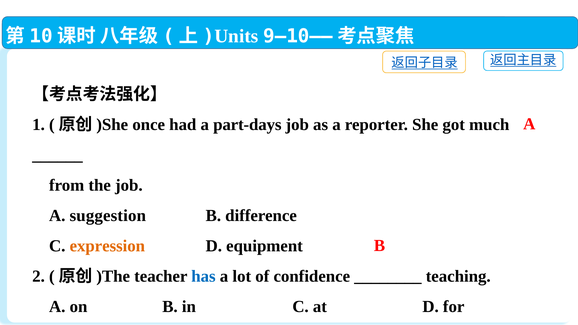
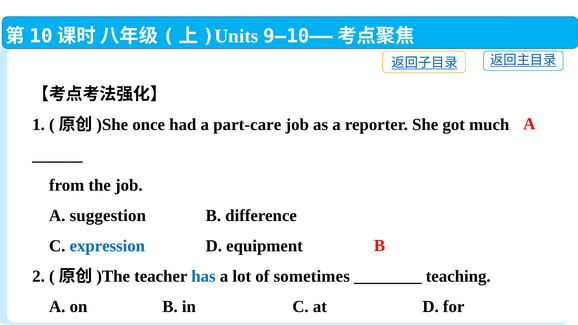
part-days: part-days -> part-care
expression colour: orange -> blue
confidence: confidence -> sometimes
